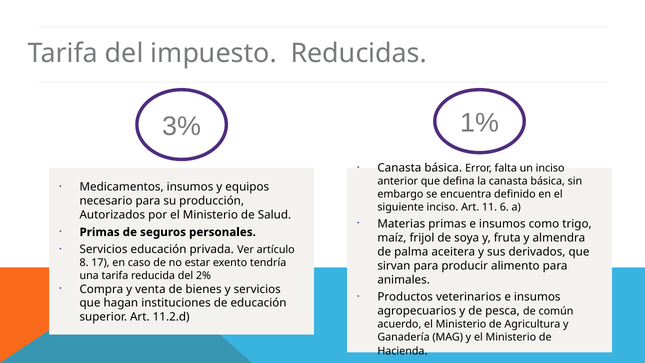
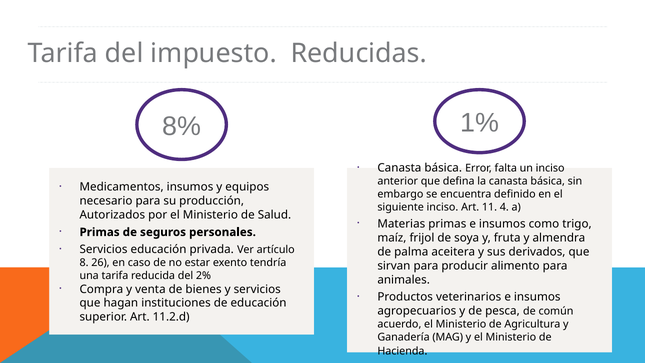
3%: 3% -> 8%
6: 6 -> 4
17: 17 -> 26
